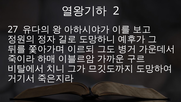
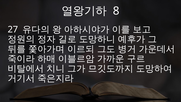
2: 2 -> 8
